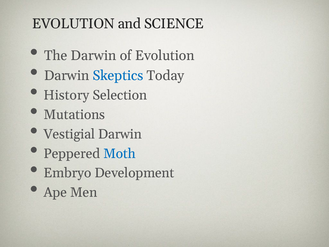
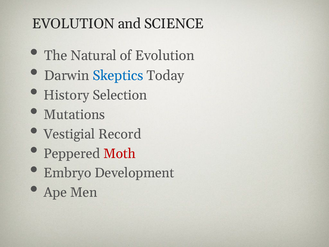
The Darwin: Darwin -> Natural
Vestigial Darwin: Darwin -> Record
Moth colour: blue -> red
